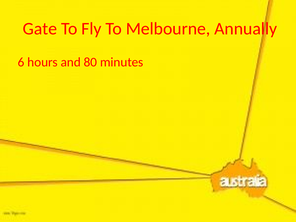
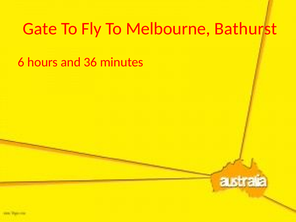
Annually: Annually -> Bathurst
80: 80 -> 36
